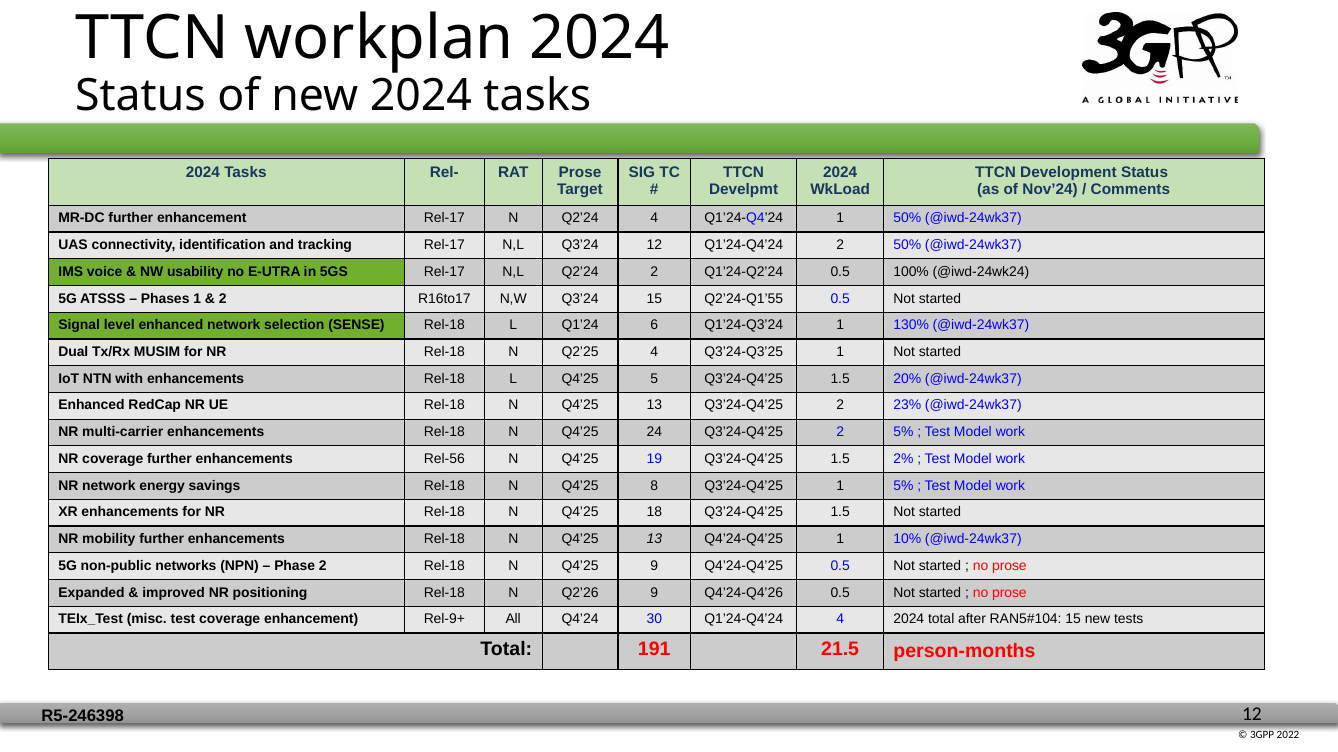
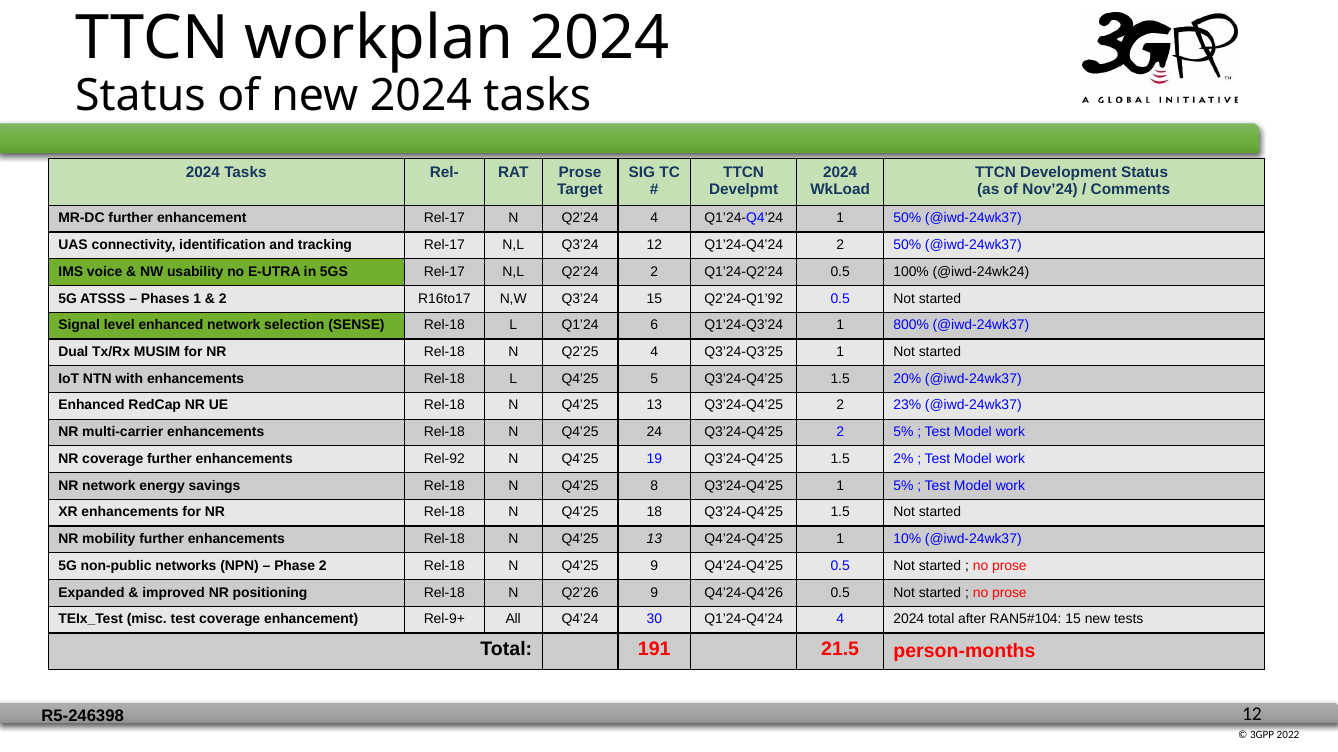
Q2’24-Q1’55: Q2’24-Q1’55 -> Q2’24-Q1’92
130%: 130% -> 800%
Rel-56: Rel-56 -> Rel-92
